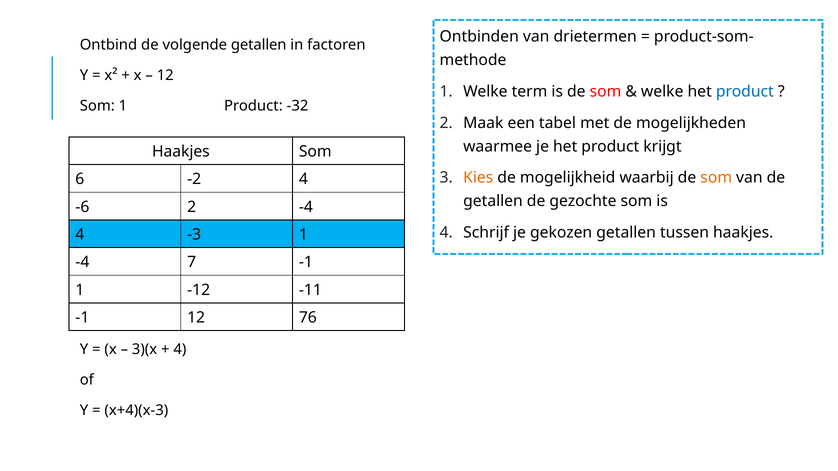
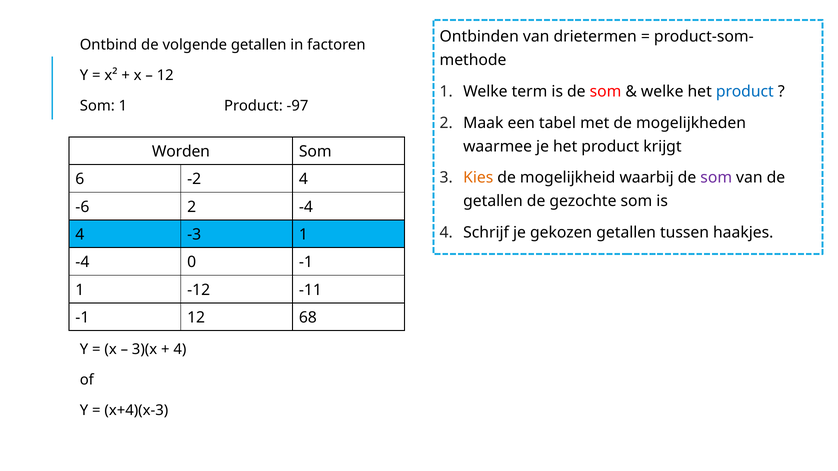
-32: -32 -> -97
Haakjes at (181, 152): Haakjes -> Worden
som at (716, 178) colour: orange -> purple
7: 7 -> 0
76: 76 -> 68
